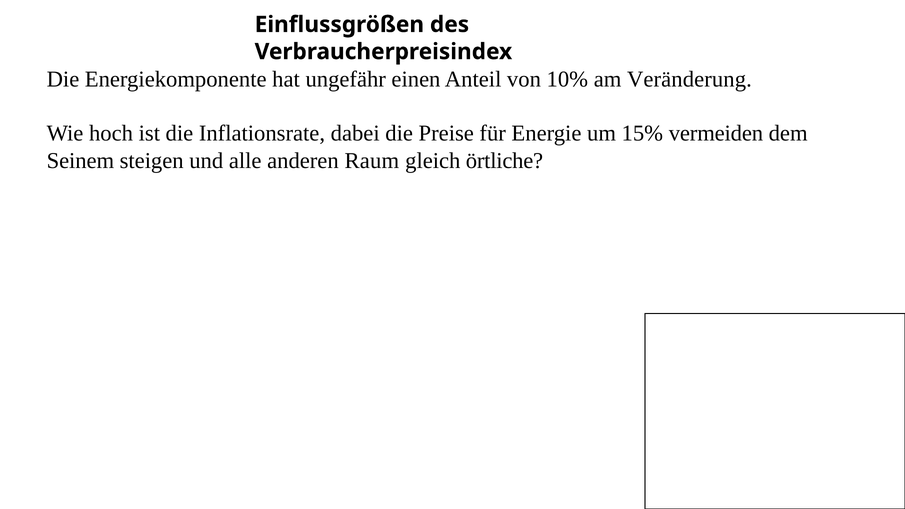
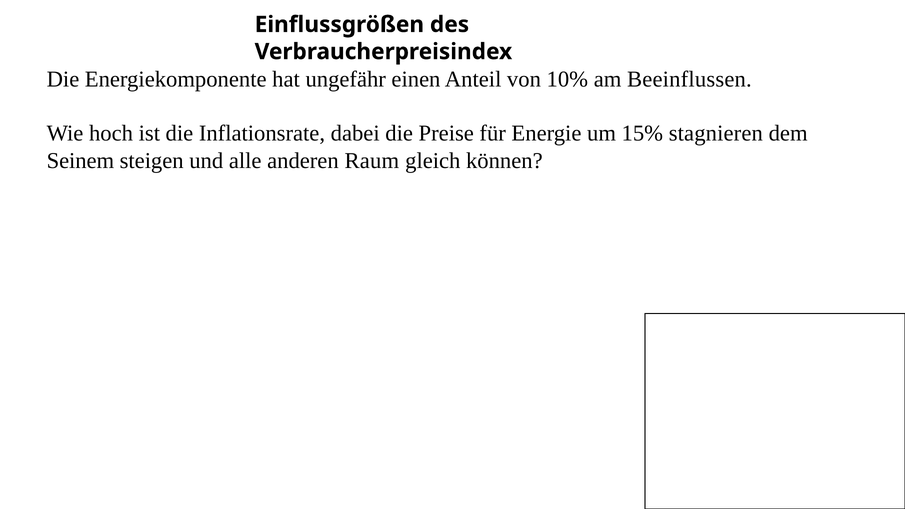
Veränderung: Veränderung -> Beeinflussen
vermeiden: vermeiden -> stagnieren
örtliche: örtliche -> können
